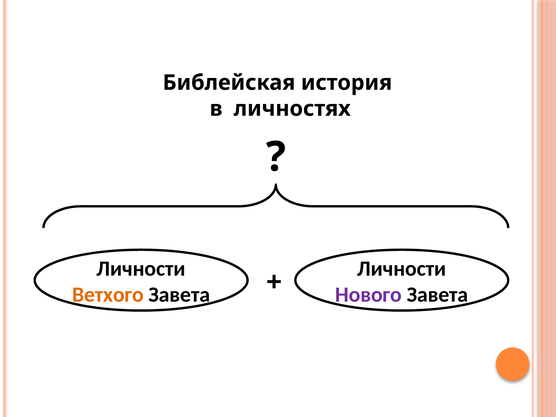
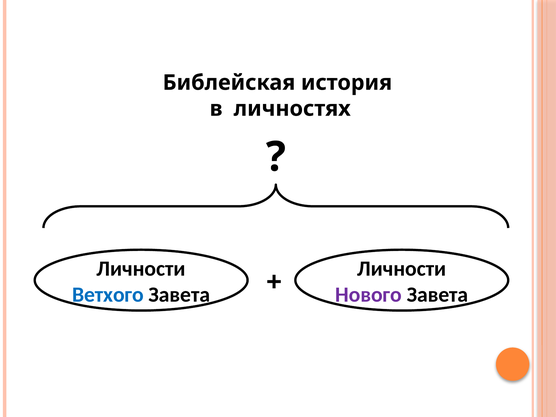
Ветхого colour: orange -> blue
